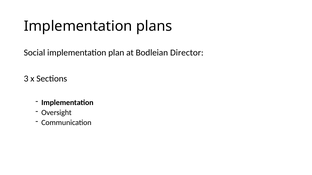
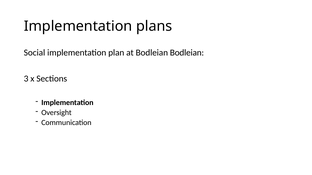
Bodleian Director: Director -> Bodleian
